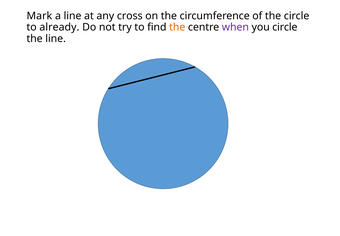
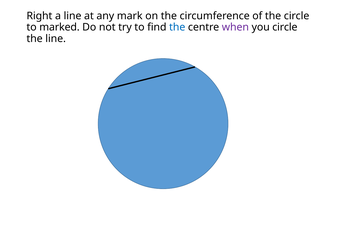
Mark: Mark -> Right
cross: cross -> mark
already: already -> marked
the at (177, 27) colour: orange -> blue
